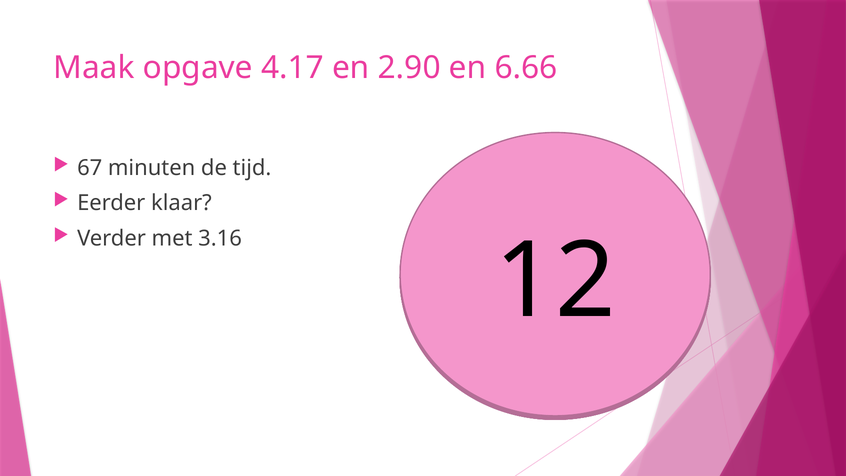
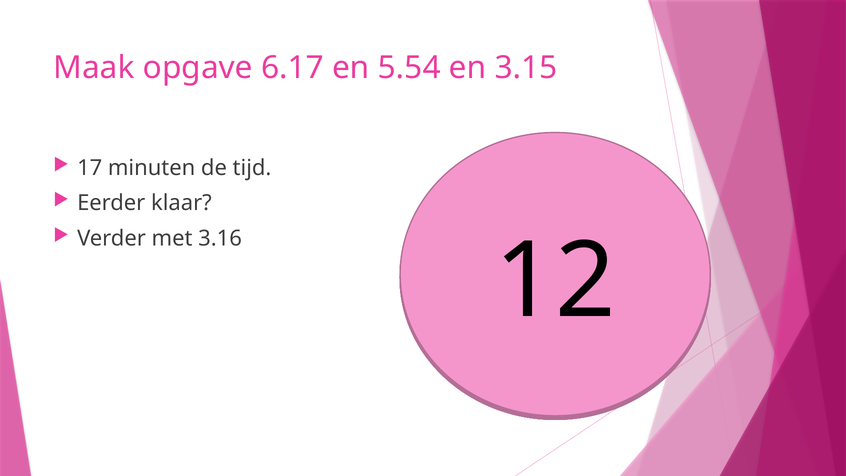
4.17: 4.17 -> 6.17
2.90: 2.90 -> 5.54
6.66: 6.66 -> 3.15
67: 67 -> 17
